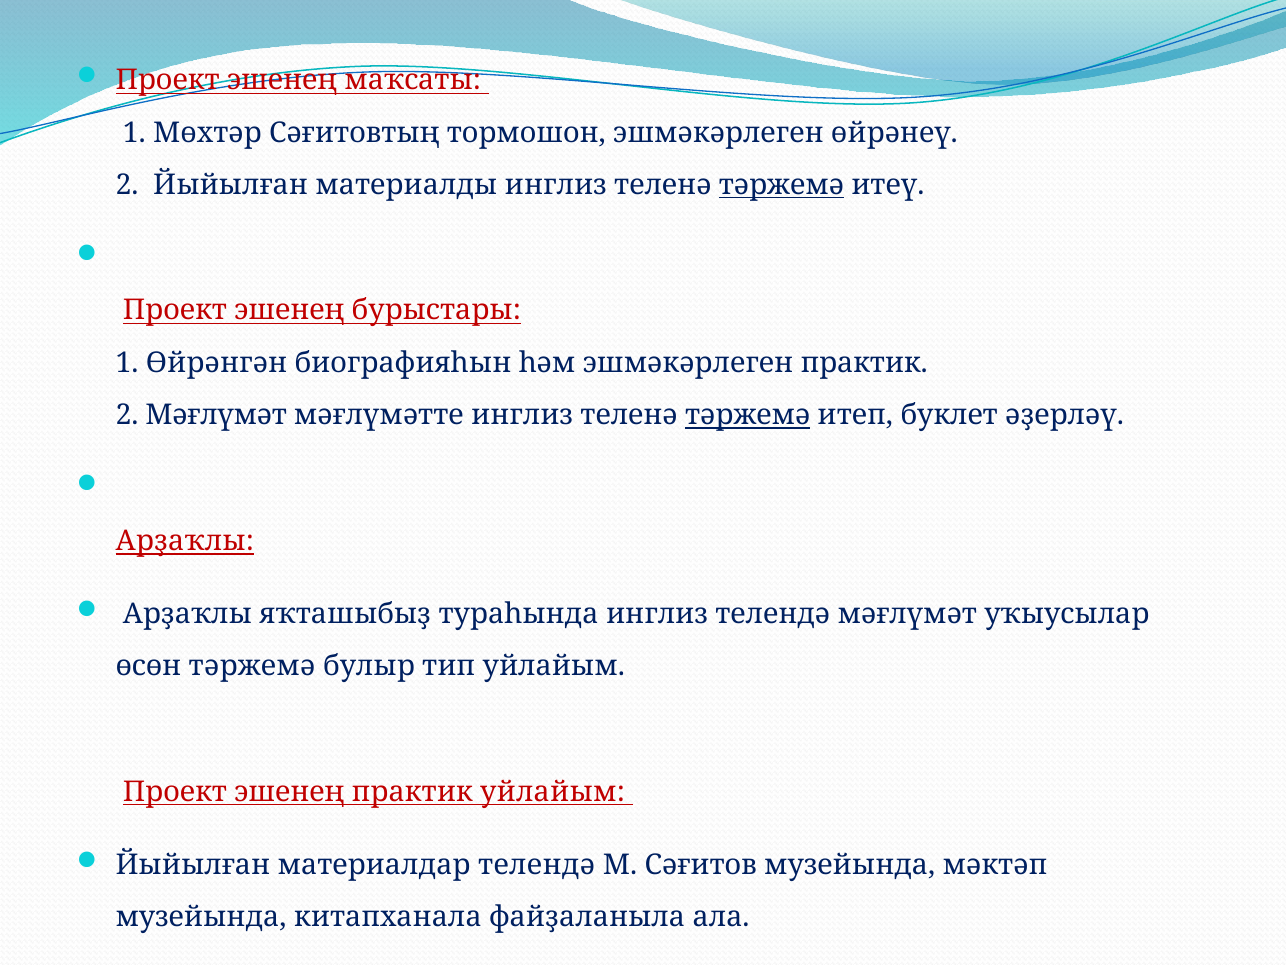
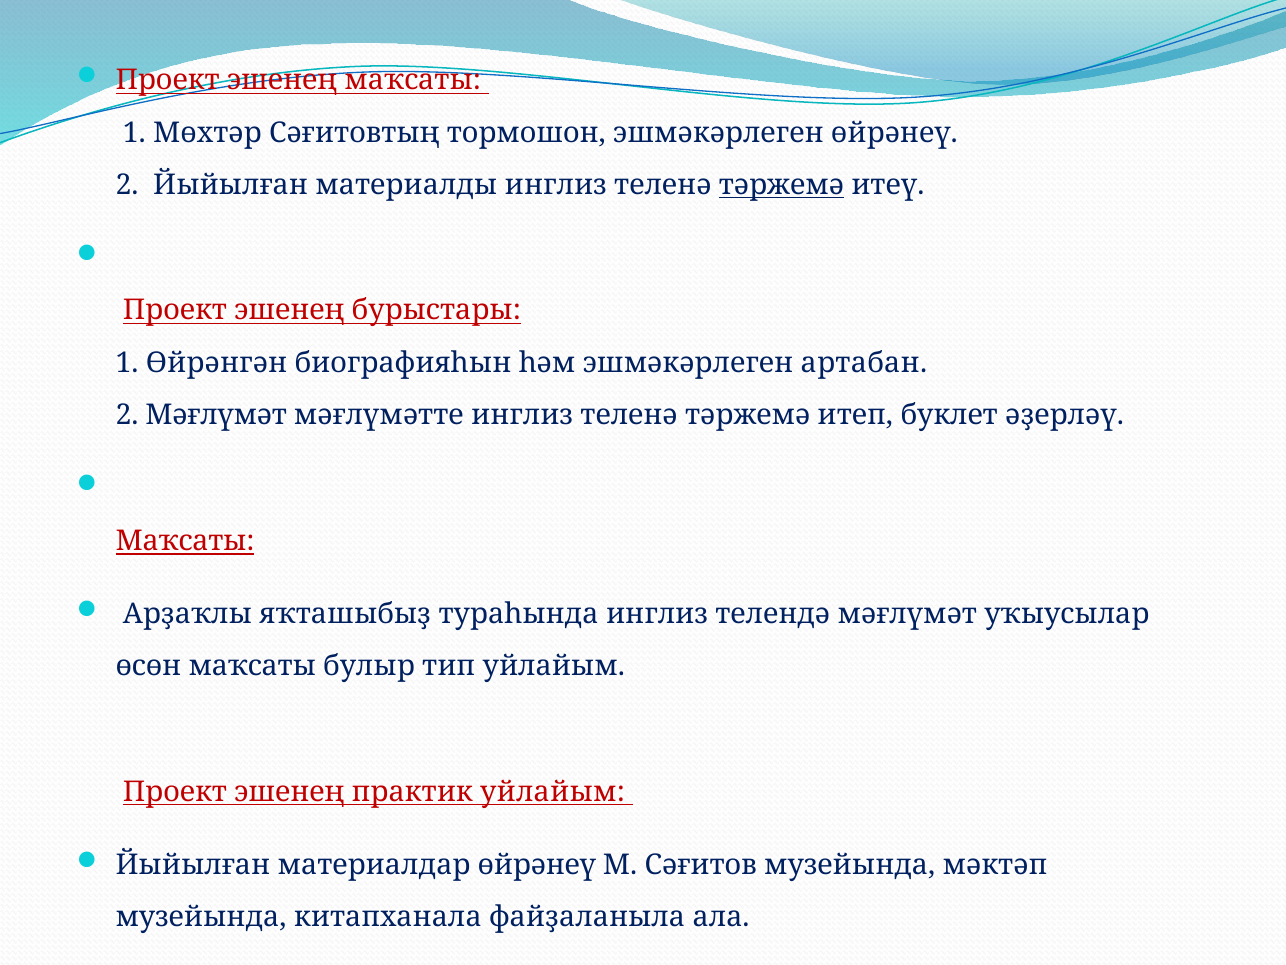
эшмәкәрлеген практик: практик -> артабан
тәржемә at (748, 415) underline: present -> none
Арҙаҡлы at (185, 541): Арҙаҡлы -> Маҡсаты
өсөн тәржемә: тәржемә -> маҡсаты
материалдар телендә: телендә -> өйрәнеү
